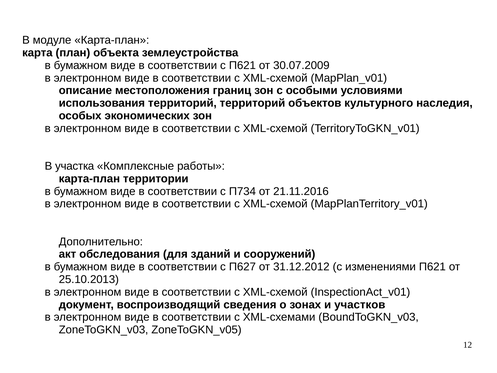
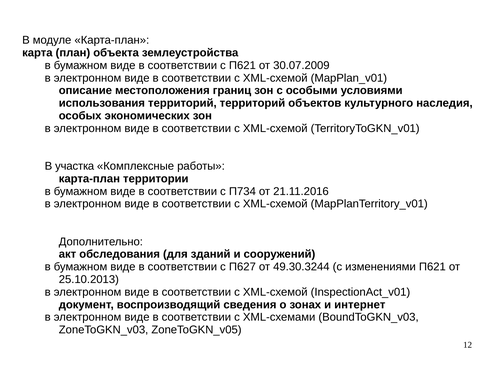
31.12.2012: 31.12.2012 -> 49.30.3244
участков: участков -> интернет
